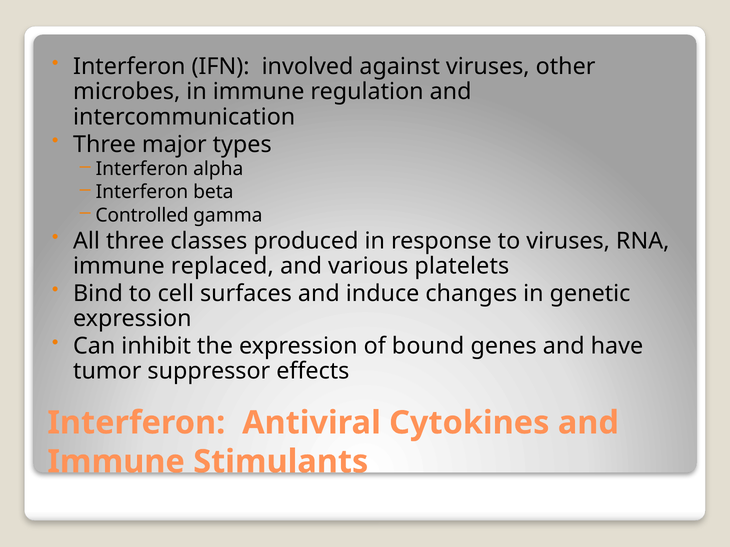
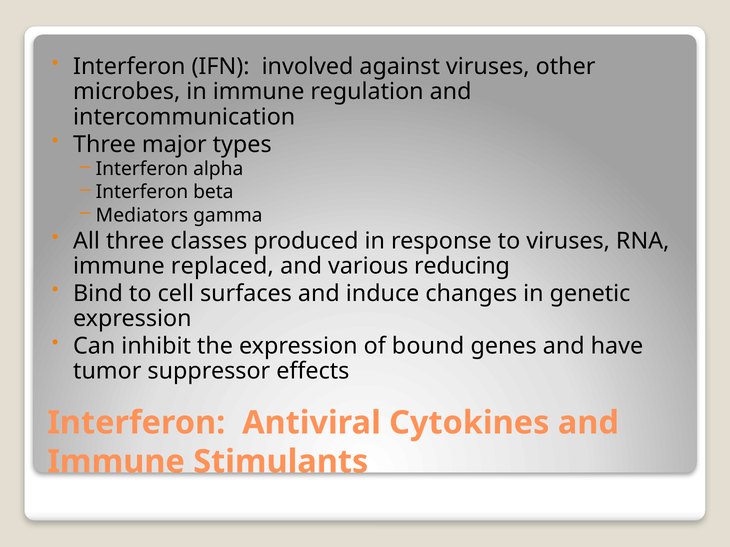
Controlled: Controlled -> Mediators
platelets: platelets -> reducing
